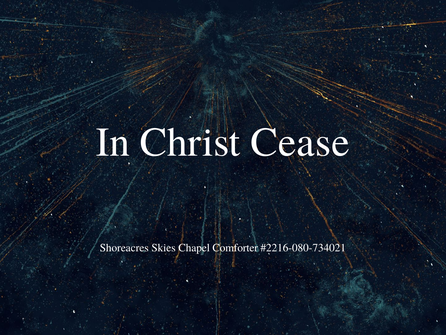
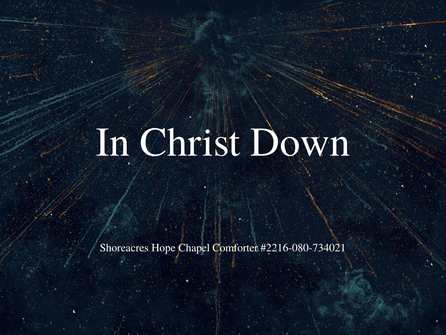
Cease: Cease -> Down
Skies: Skies -> Hope
